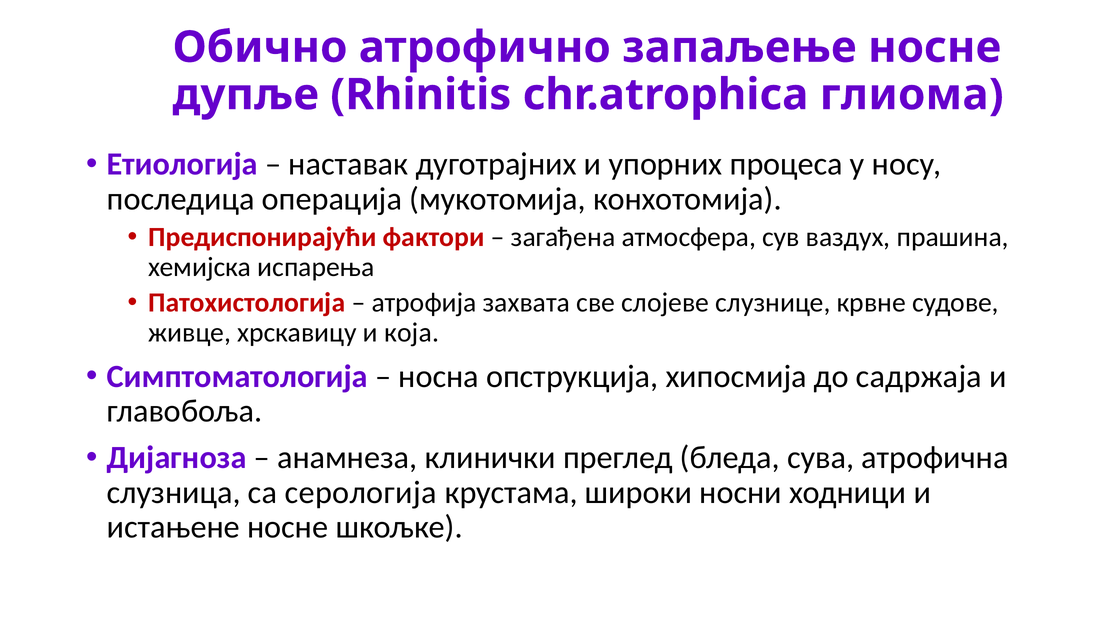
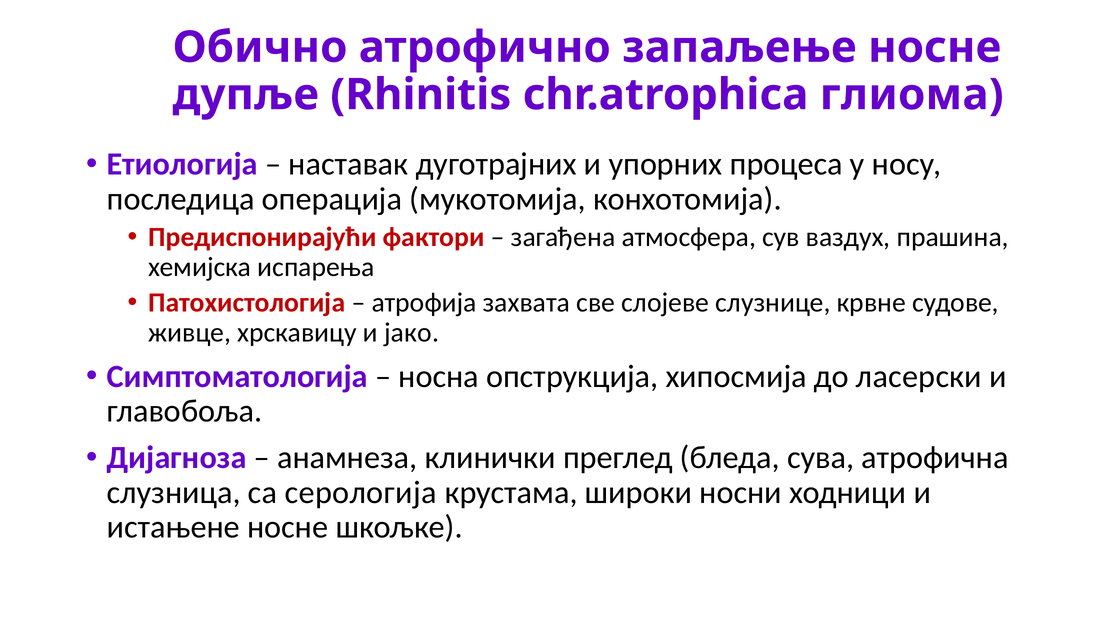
која: која -> јако
садржаја: садржаја -> ласерски
